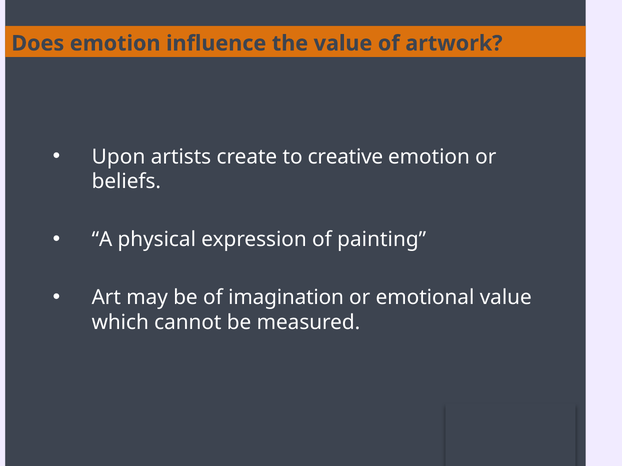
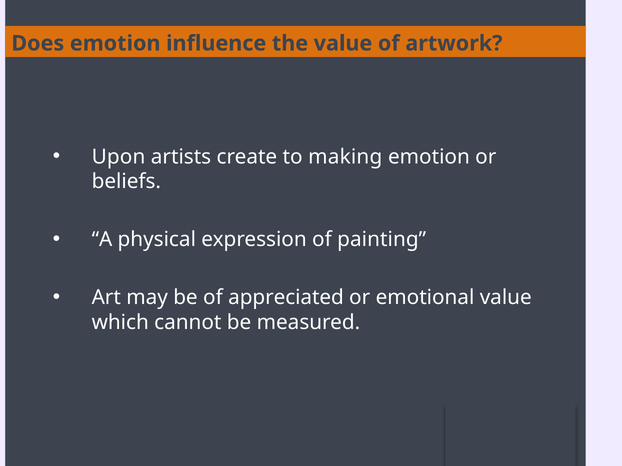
creative: creative -> making
imagination: imagination -> appreciated
